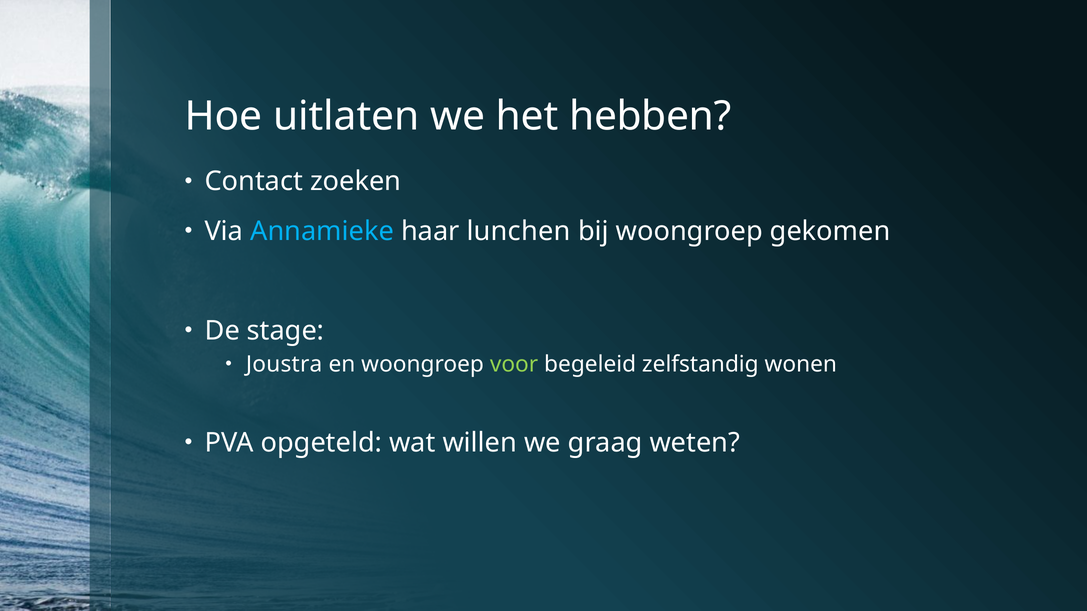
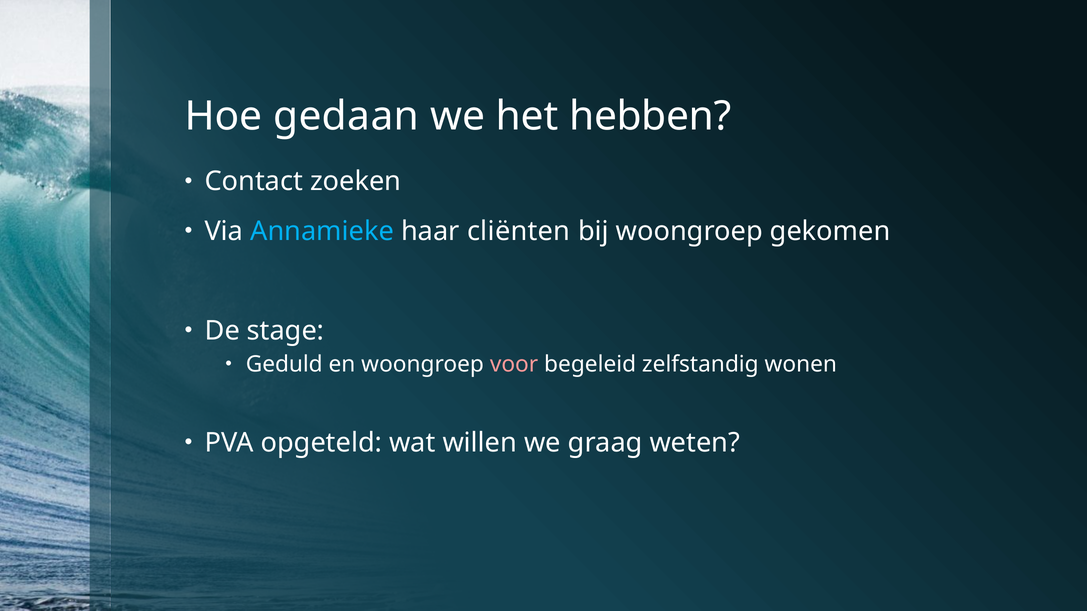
uitlaten: uitlaten -> gedaan
lunchen: lunchen -> cliënten
Joustra: Joustra -> Geduld
voor colour: light green -> pink
